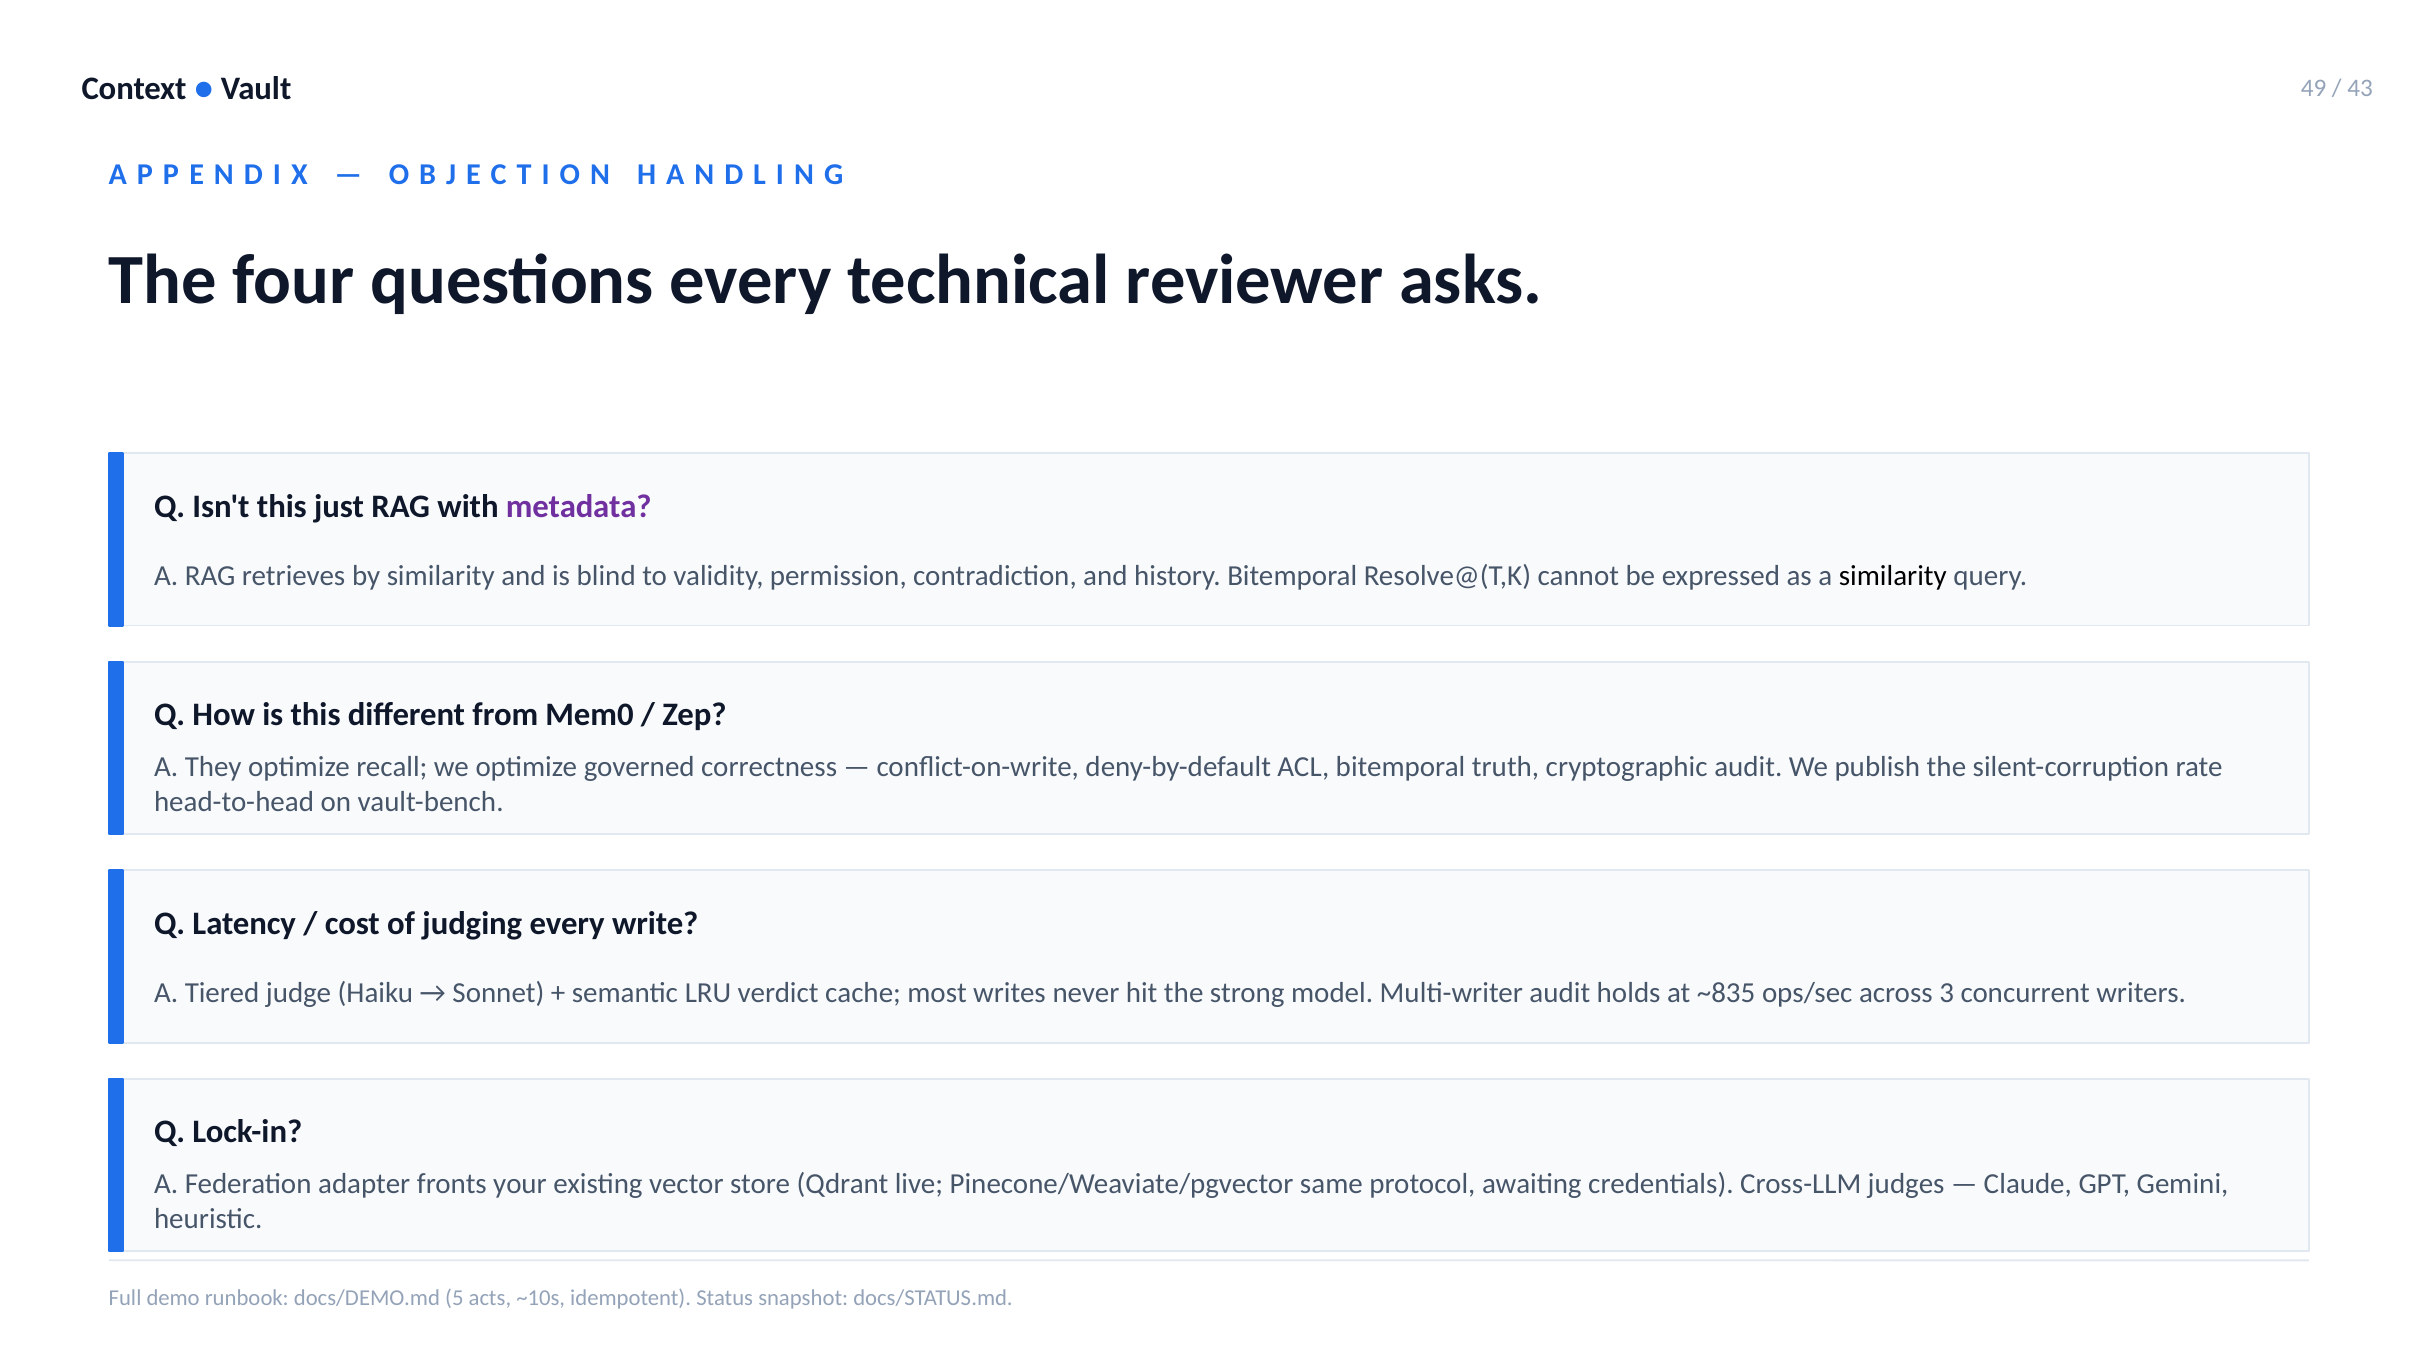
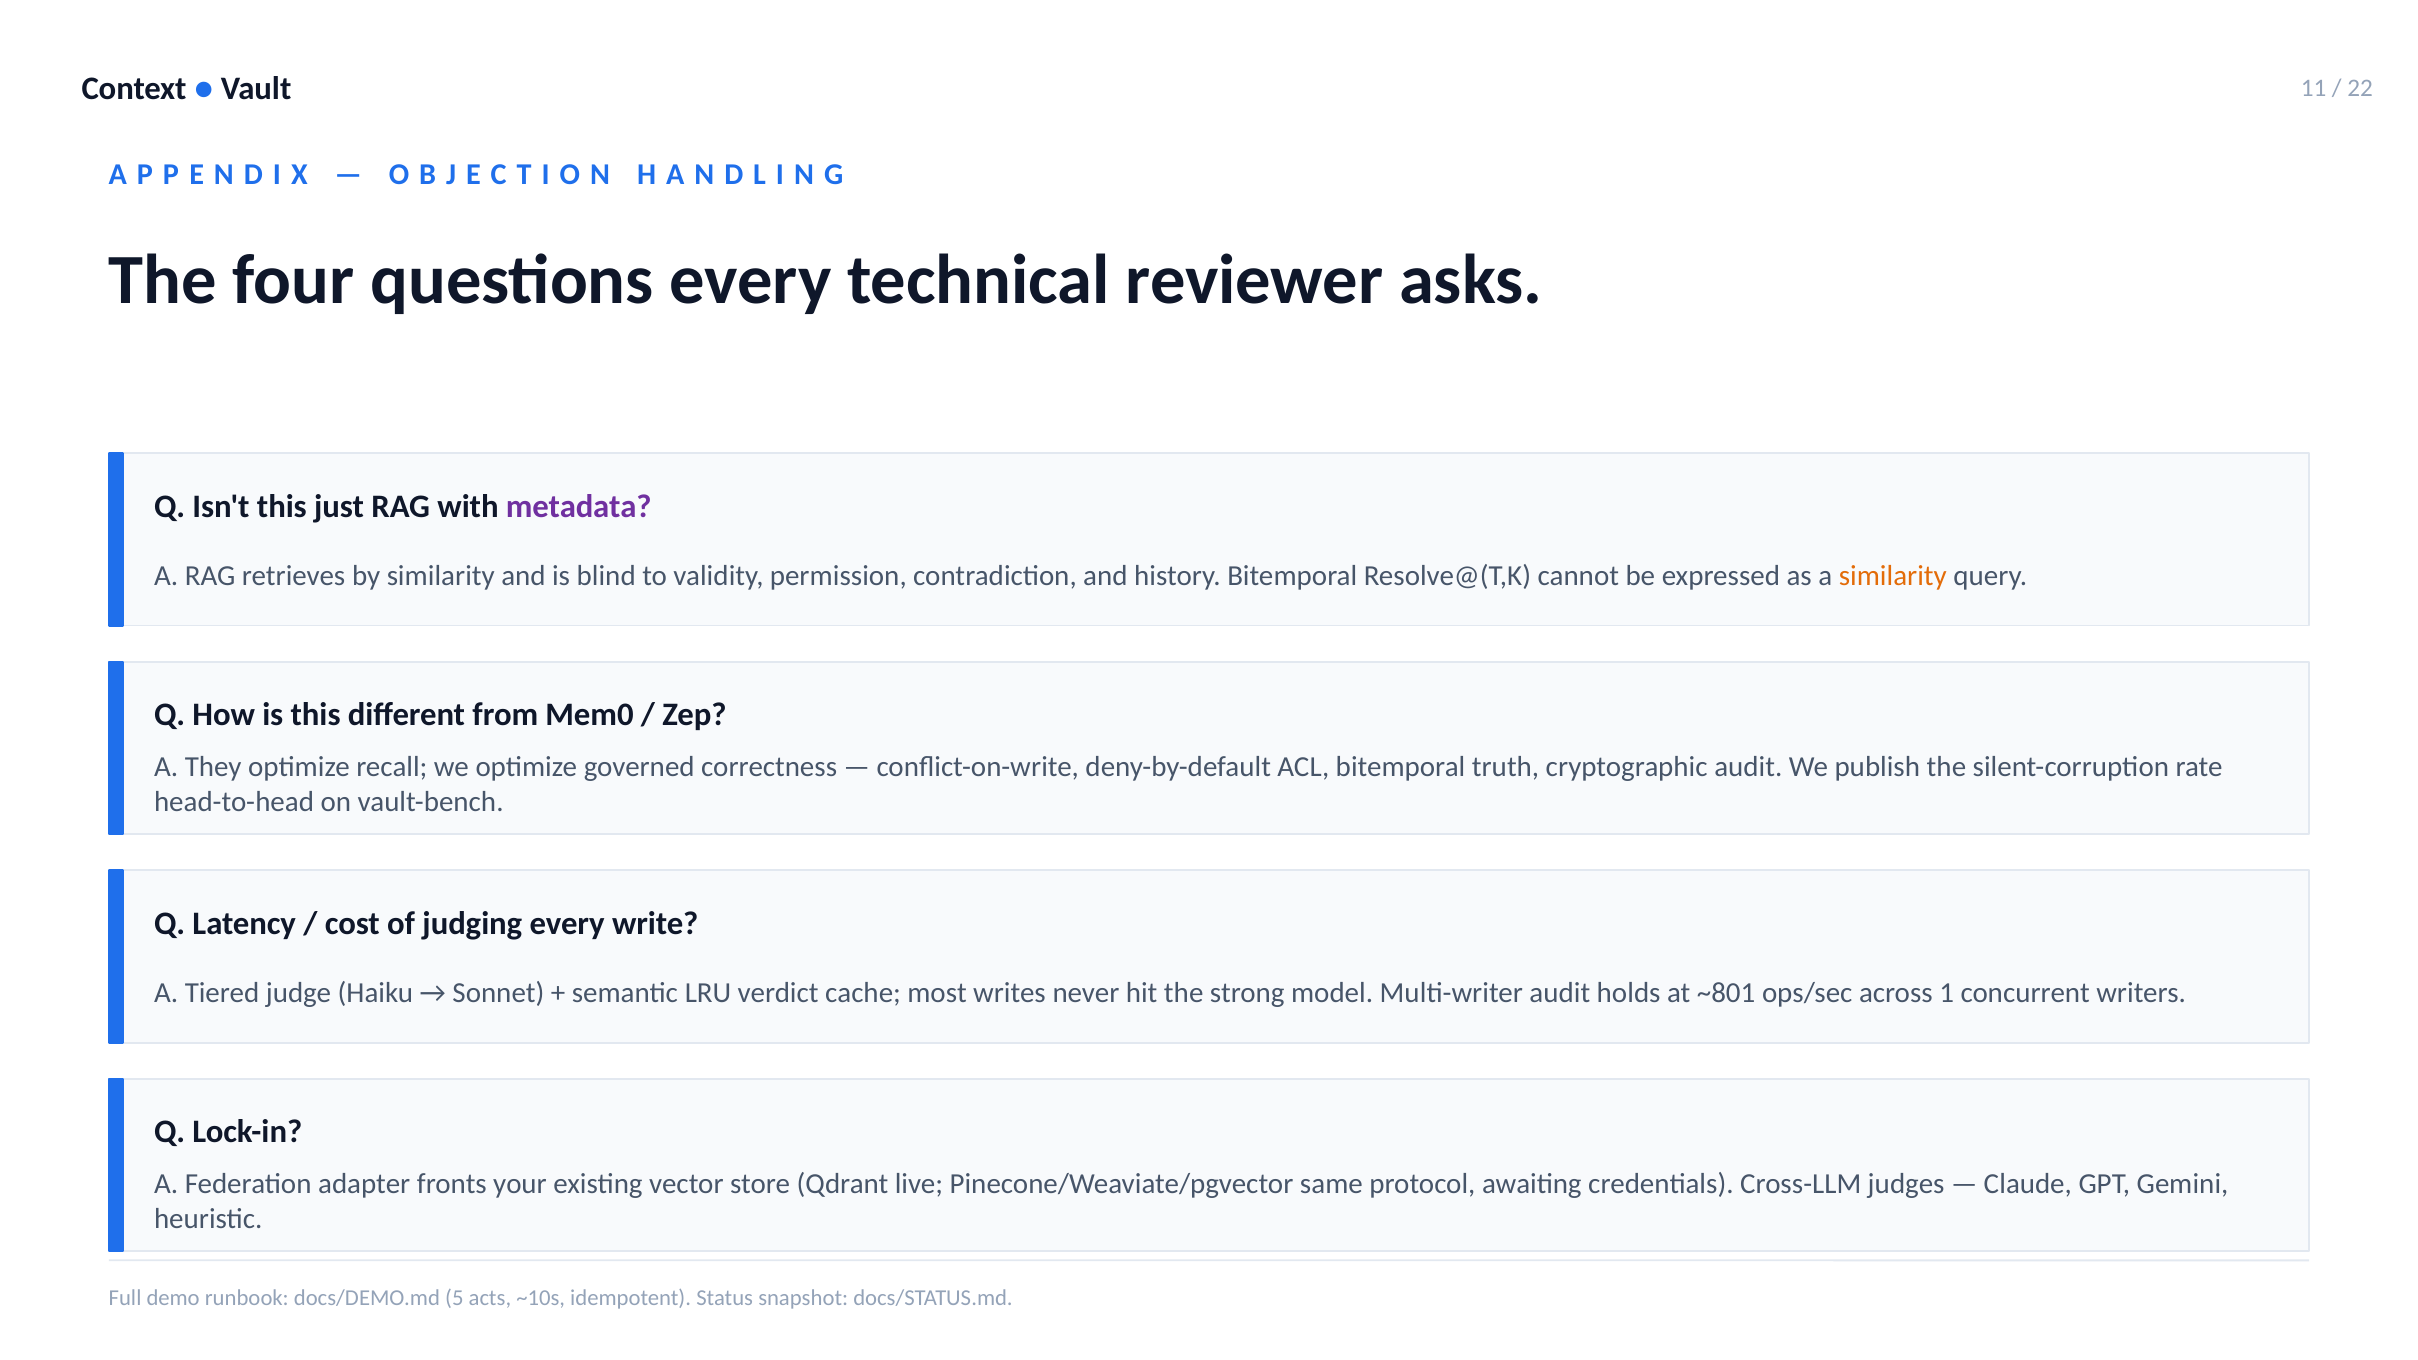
49: 49 -> 11
43: 43 -> 22
similarity at (1893, 576) colour: black -> orange
~835: ~835 -> ~801
3: 3 -> 1
